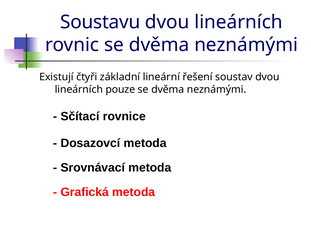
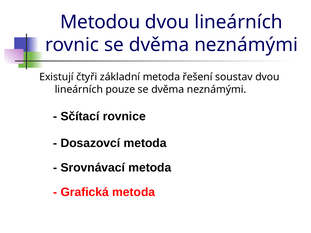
Soustavu: Soustavu -> Metodou
základní lineární: lineární -> metoda
